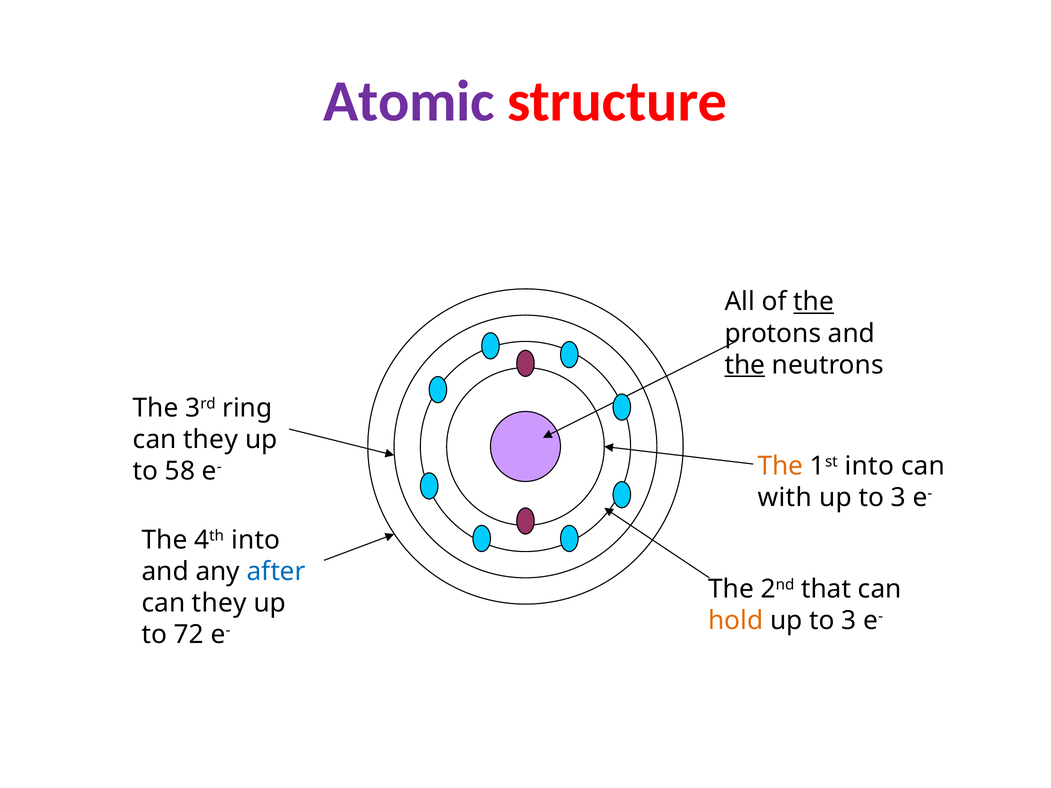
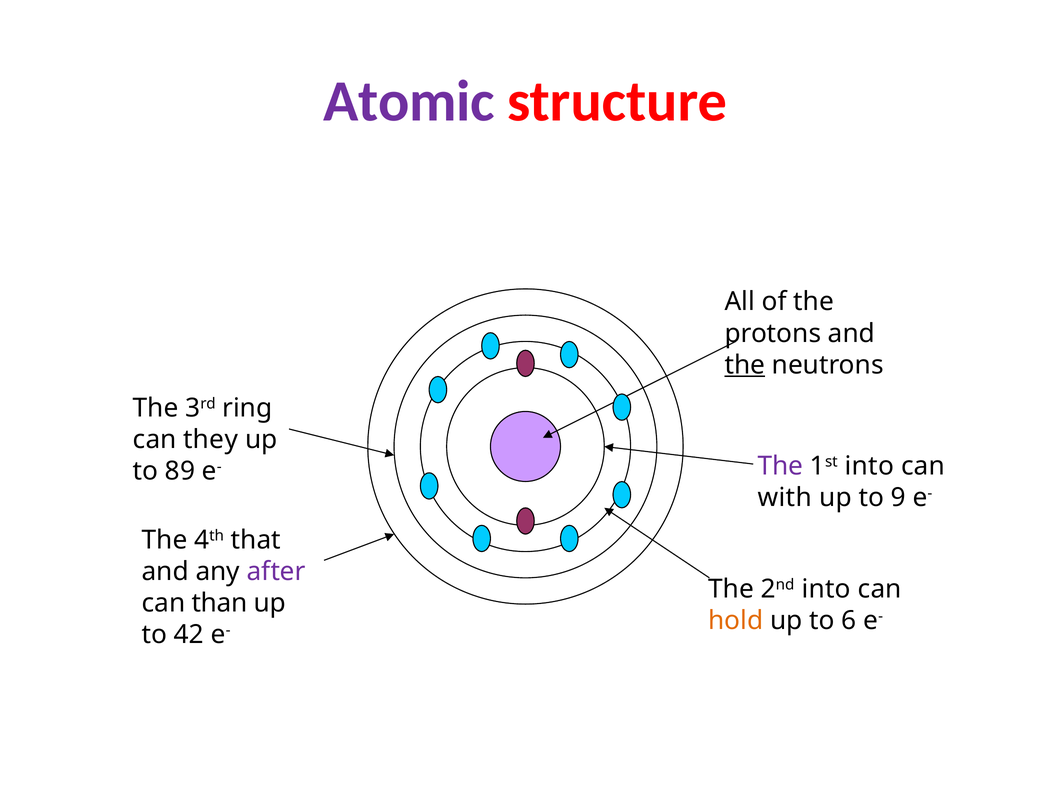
the at (814, 302) underline: present -> none
The at (780, 466) colour: orange -> purple
58: 58 -> 89
3 at (898, 498): 3 -> 9
4th into: into -> that
after colour: blue -> purple
2nd that: that -> into
they at (219, 603): they -> than
3 at (849, 621): 3 -> 6
72: 72 -> 42
